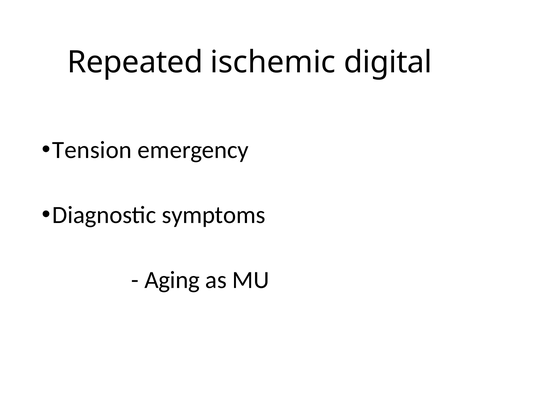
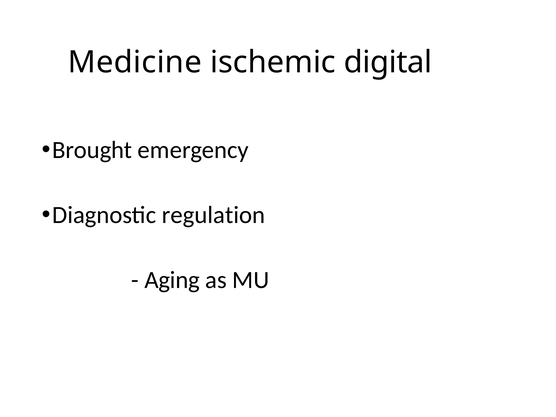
Repeated: Repeated -> Medicine
Tension: Tension -> Brought
symptoms: symptoms -> regulation
